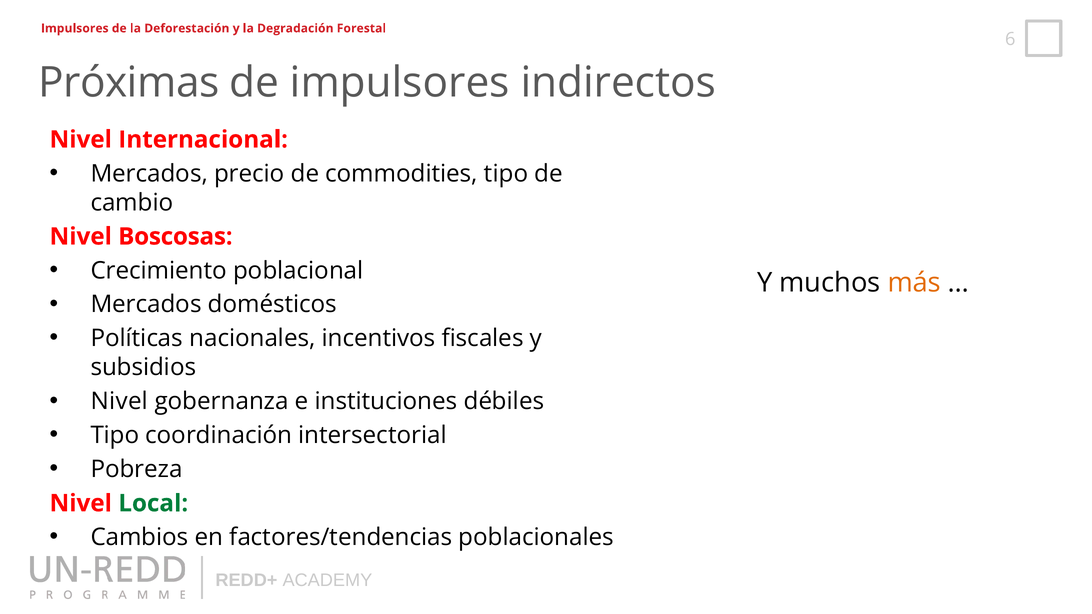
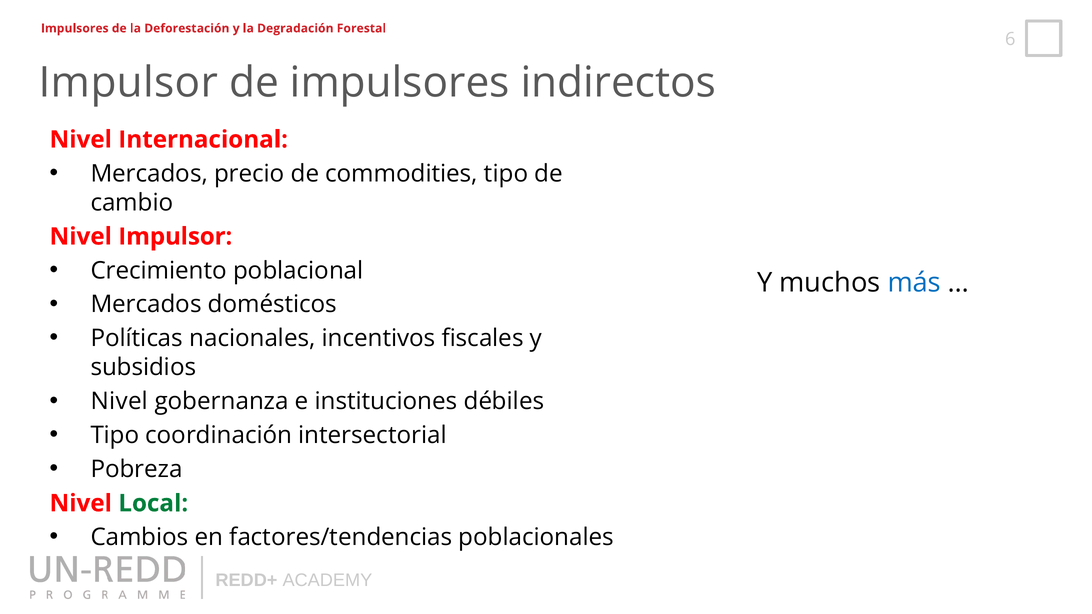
Próximas at (129, 83): Próximas -> Impulsor
Nivel Boscosas: Boscosas -> Impulsor
más colour: orange -> blue
